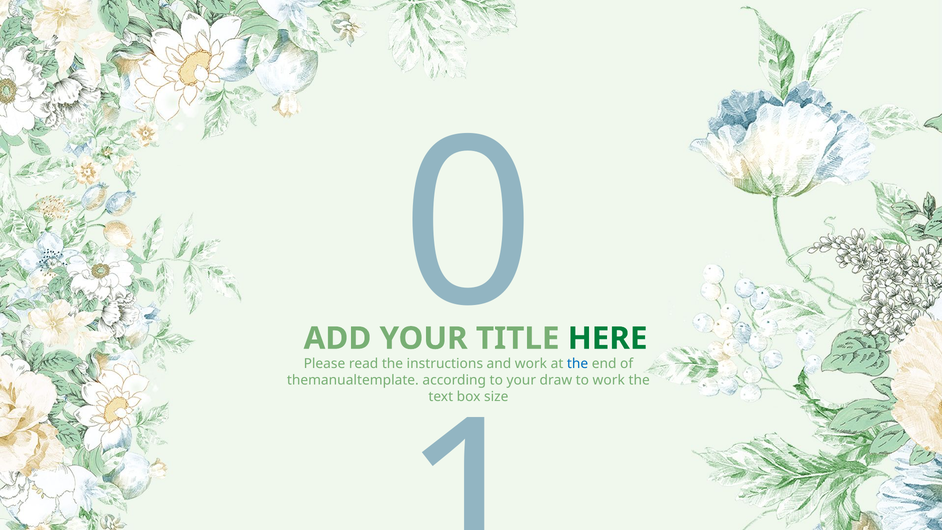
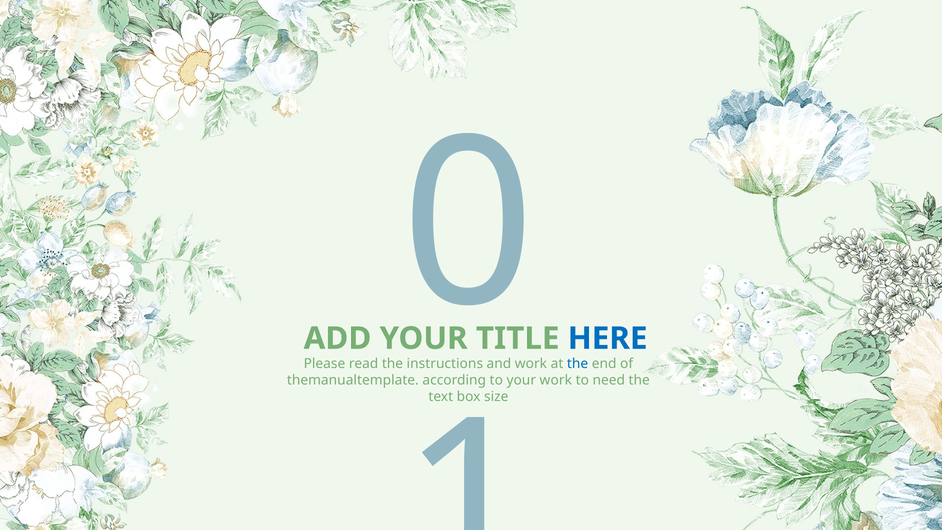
HERE colour: green -> blue
draw at (556, 380): draw -> work
to work: work -> need
